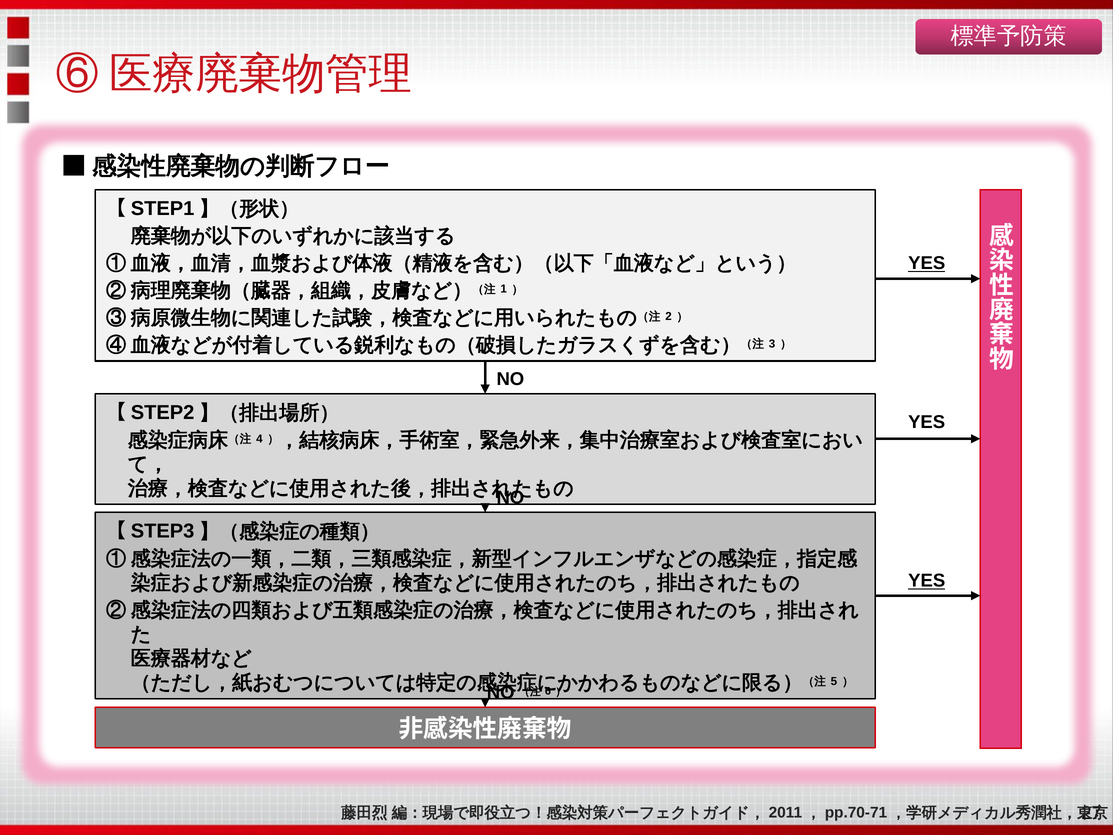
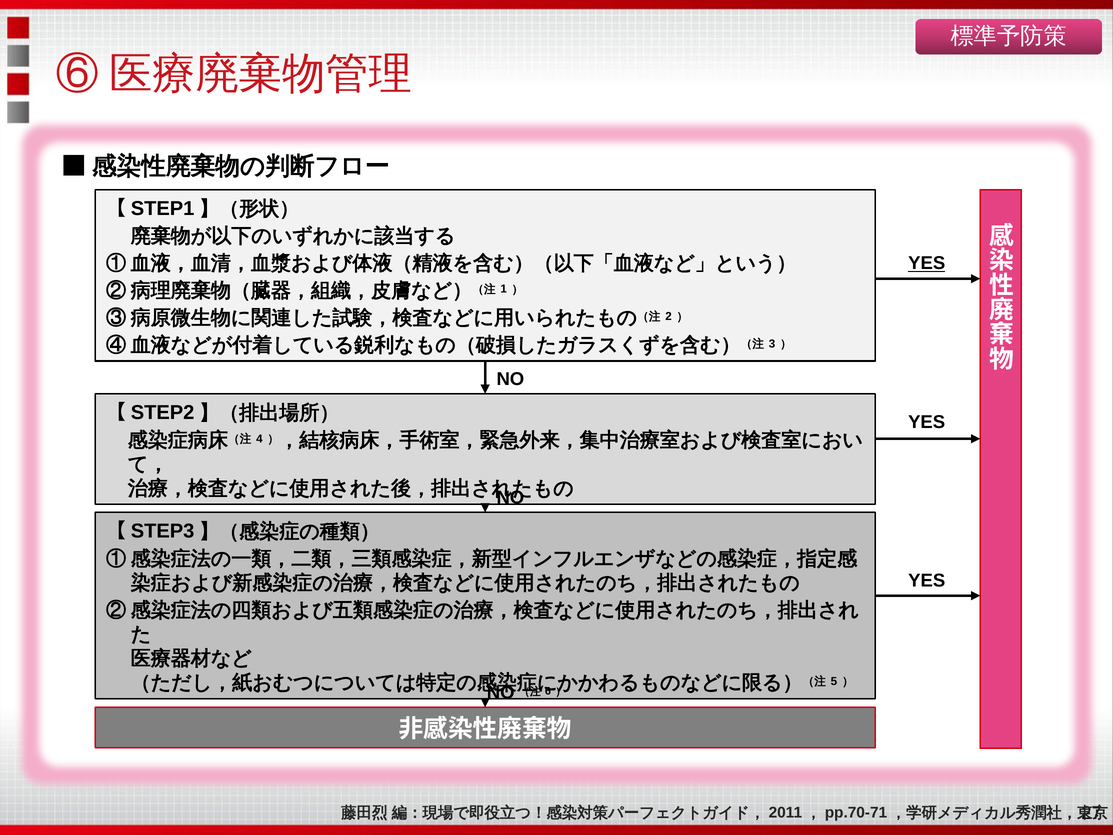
YES at (927, 581) underline: present -> none
